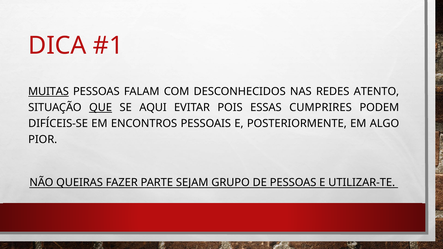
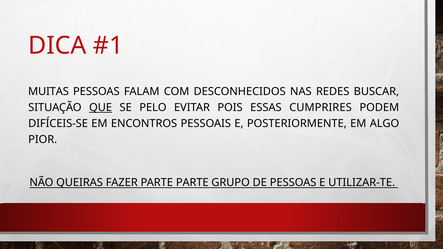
MUITAS underline: present -> none
ATENTO: ATENTO -> BUSCAR
AQUI: AQUI -> PELO
PARTE SEJAM: SEJAM -> PARTE
